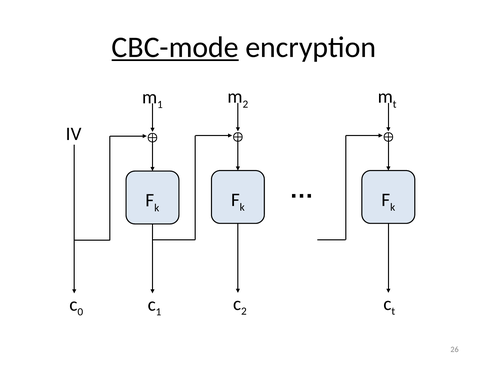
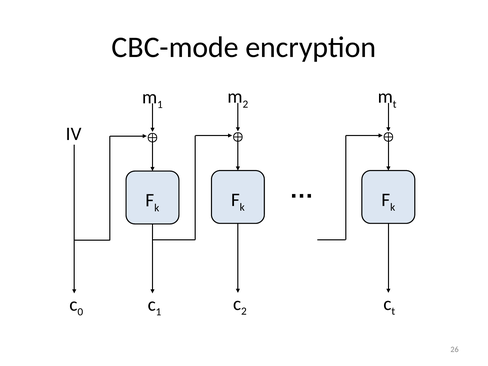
CBC-mode underline: present -> none
